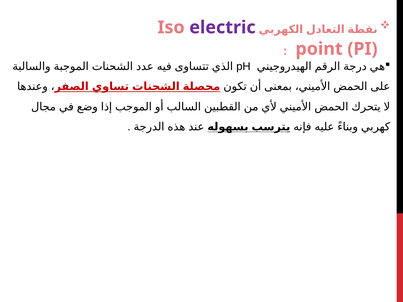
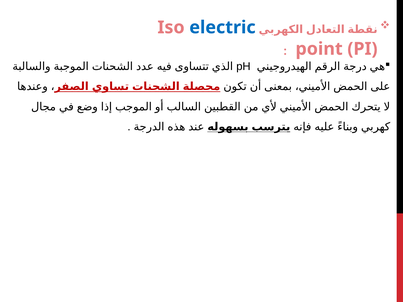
electric colour: purple -> blue
